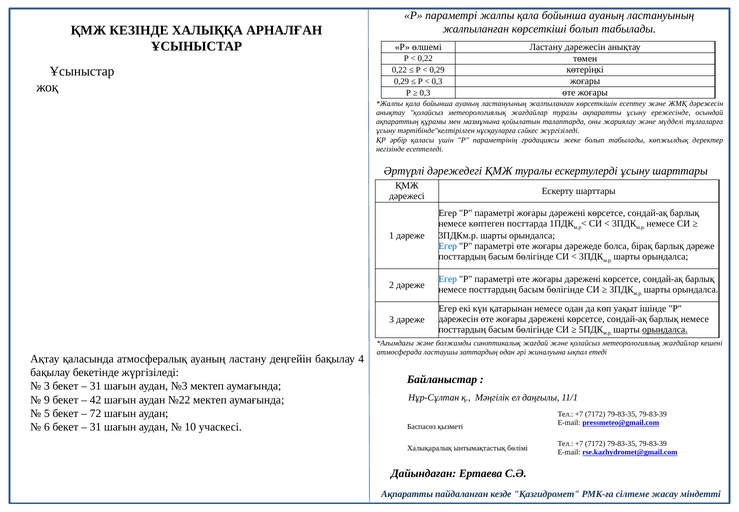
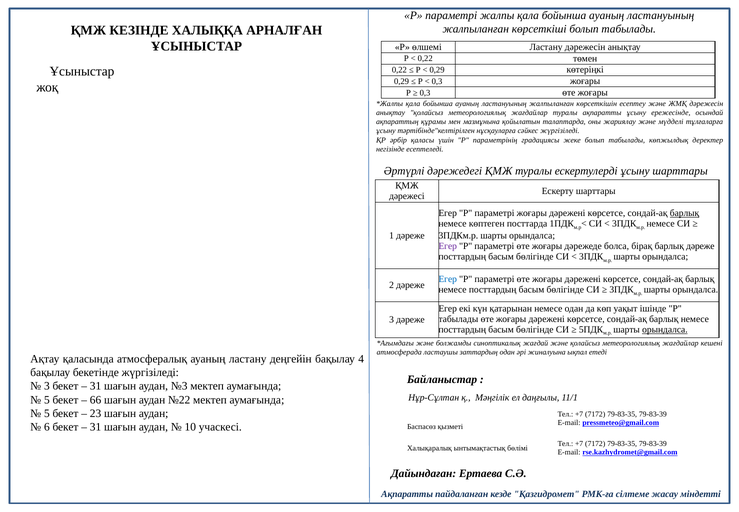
барлық at (685, 213) underline: none -> present
Егер at (448, 246) colour: blue -> purple
дәрежесін at (458, 319): дәрежесін -> табылады
9 at (47, 399): 9 -> 5
42: 42 -> 66
72: 72 -> 23
